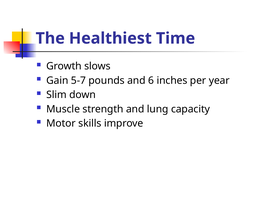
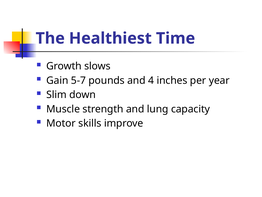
6: 6 -> 4
